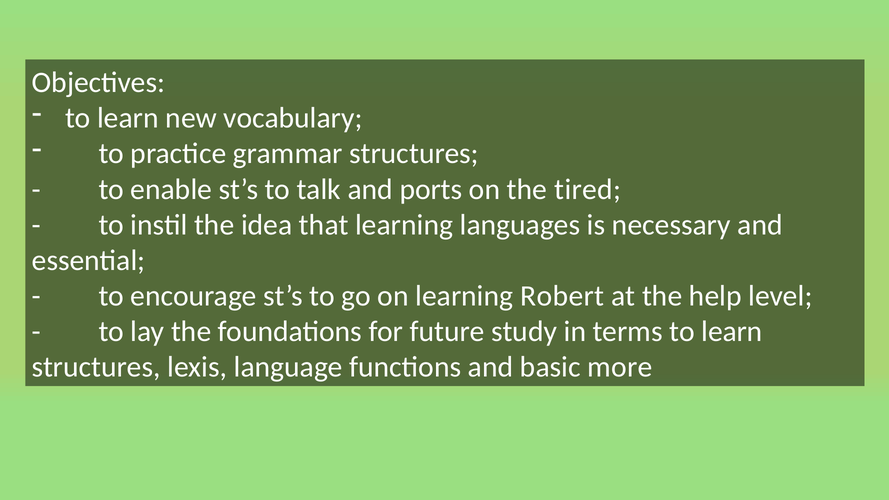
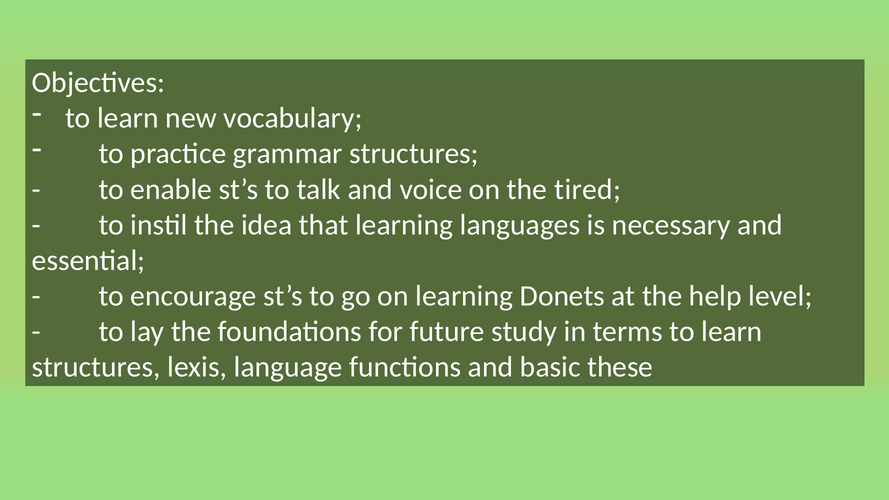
ports: ports -> voice
Robert: Robert -> Donets
more: more -> these
